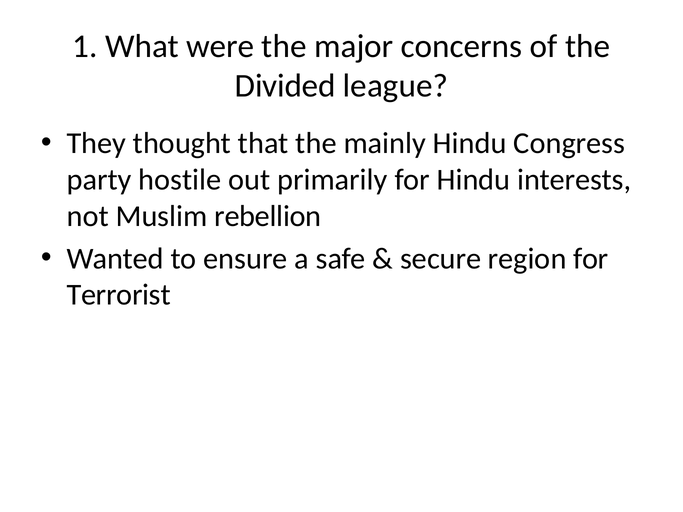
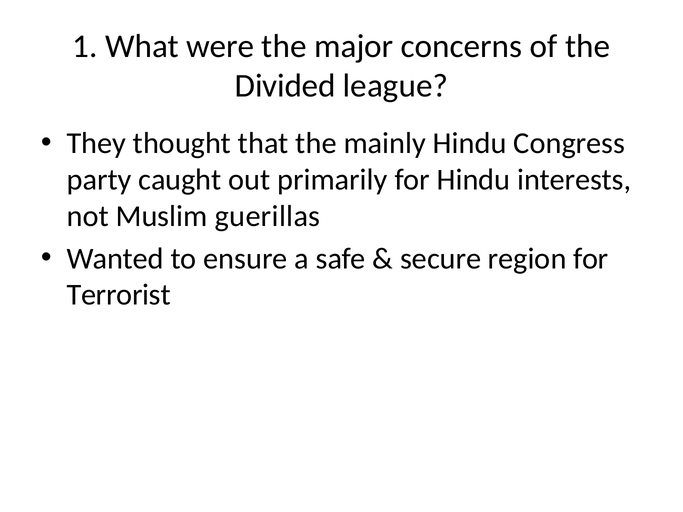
hostile: hostile -> caught
rebellion: rebellion -> guerillas
